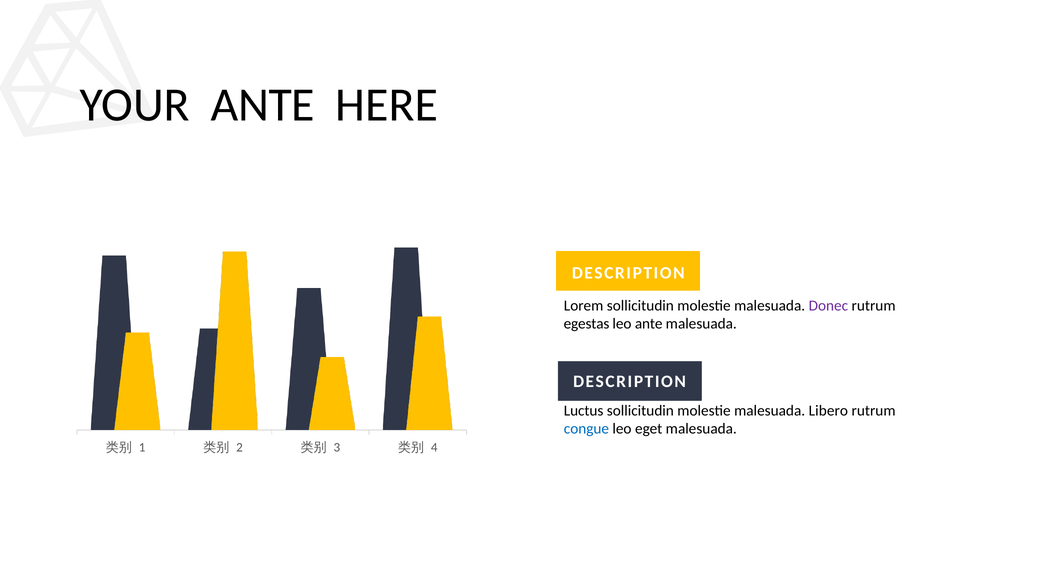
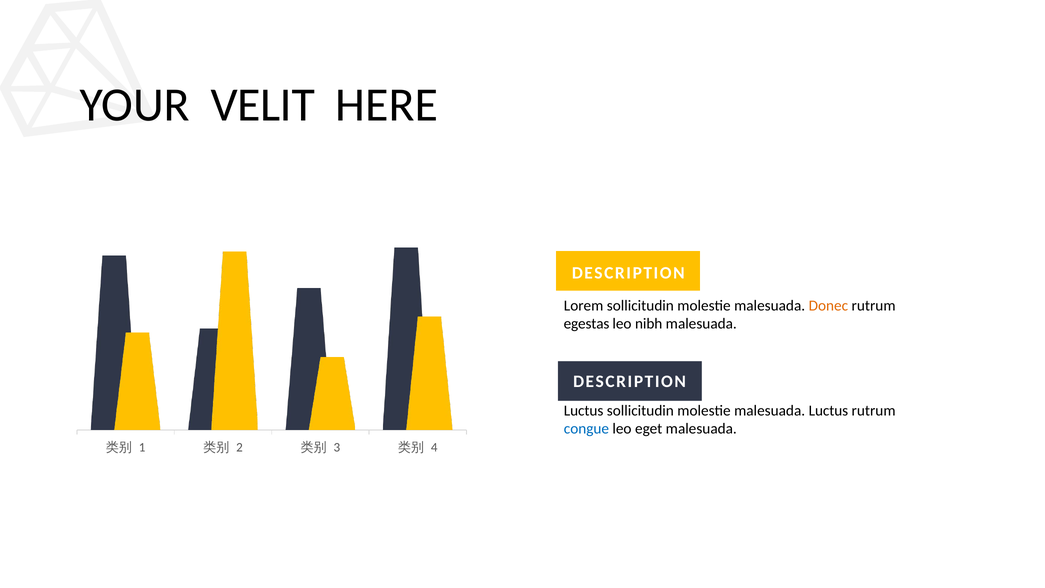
YOUR ANTE: ANTE -> VELIT
Donec colour: purple -> orange
leo ante: ante -> nibh
malesuada Libero: Libero -> Luctus
